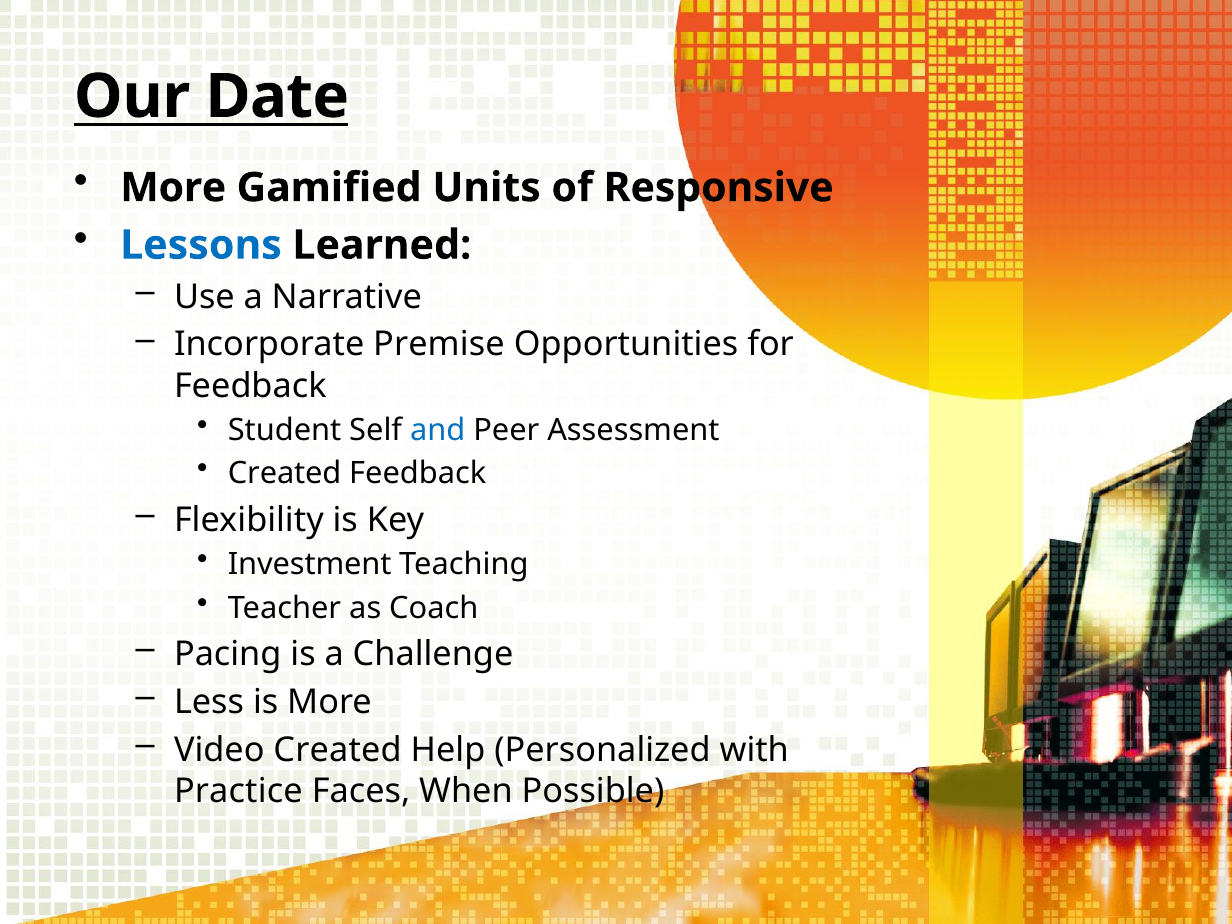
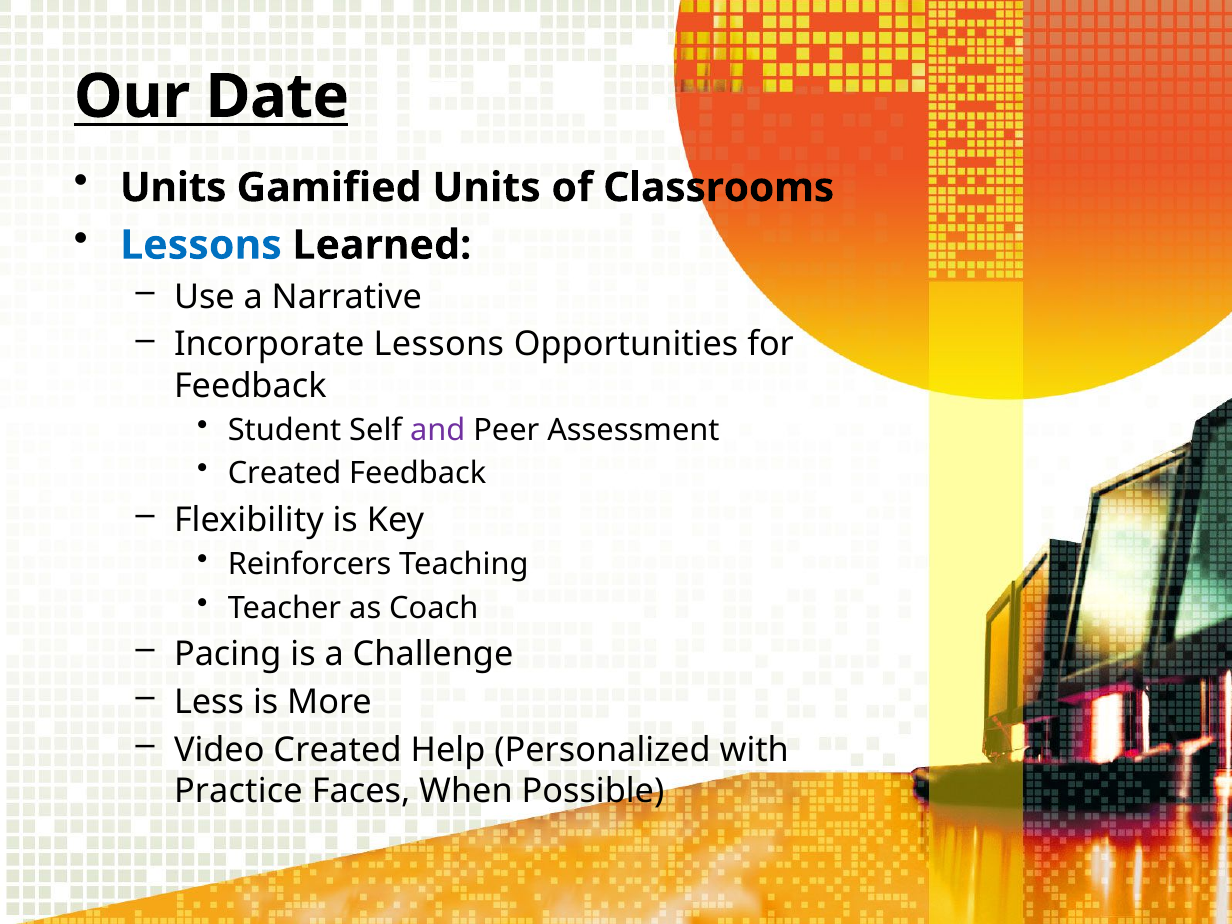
More at (173, 188): More -> Units
Responsive: Responsive -> Classrooms
Incorporate Premise: Premise -> Lessons
and colour: blue -> purple
Investment: Investment -> Reinforcers
